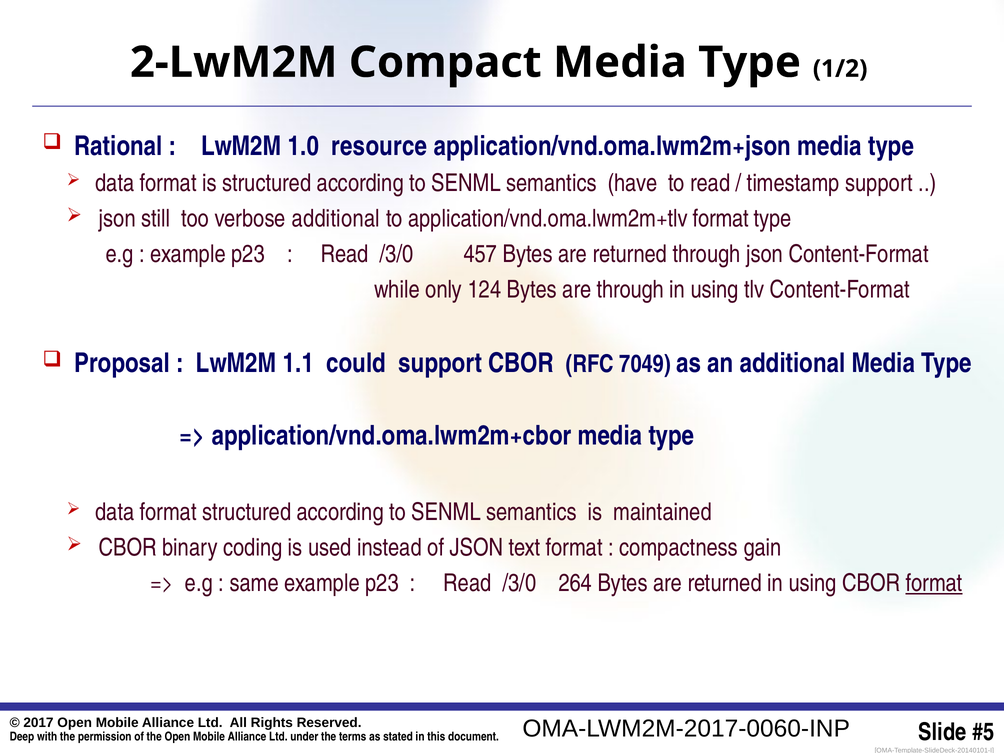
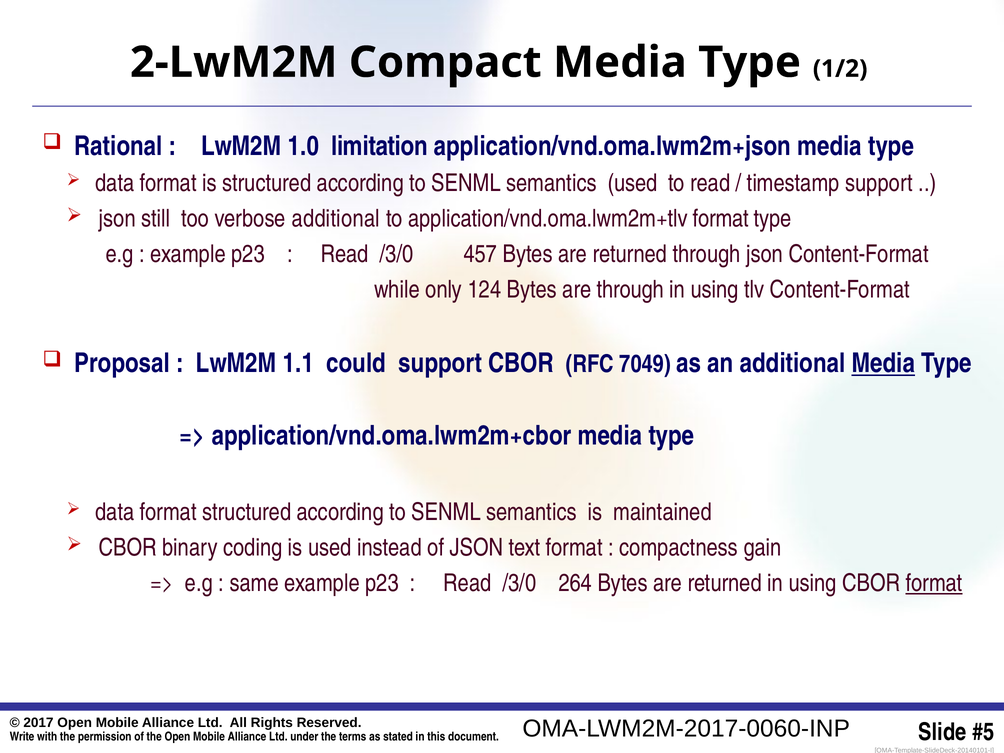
resource: resource -> limitation
semantics have: have -> used
Media at (883, 364) underline: none -> present
Deep: Deep -> Write
